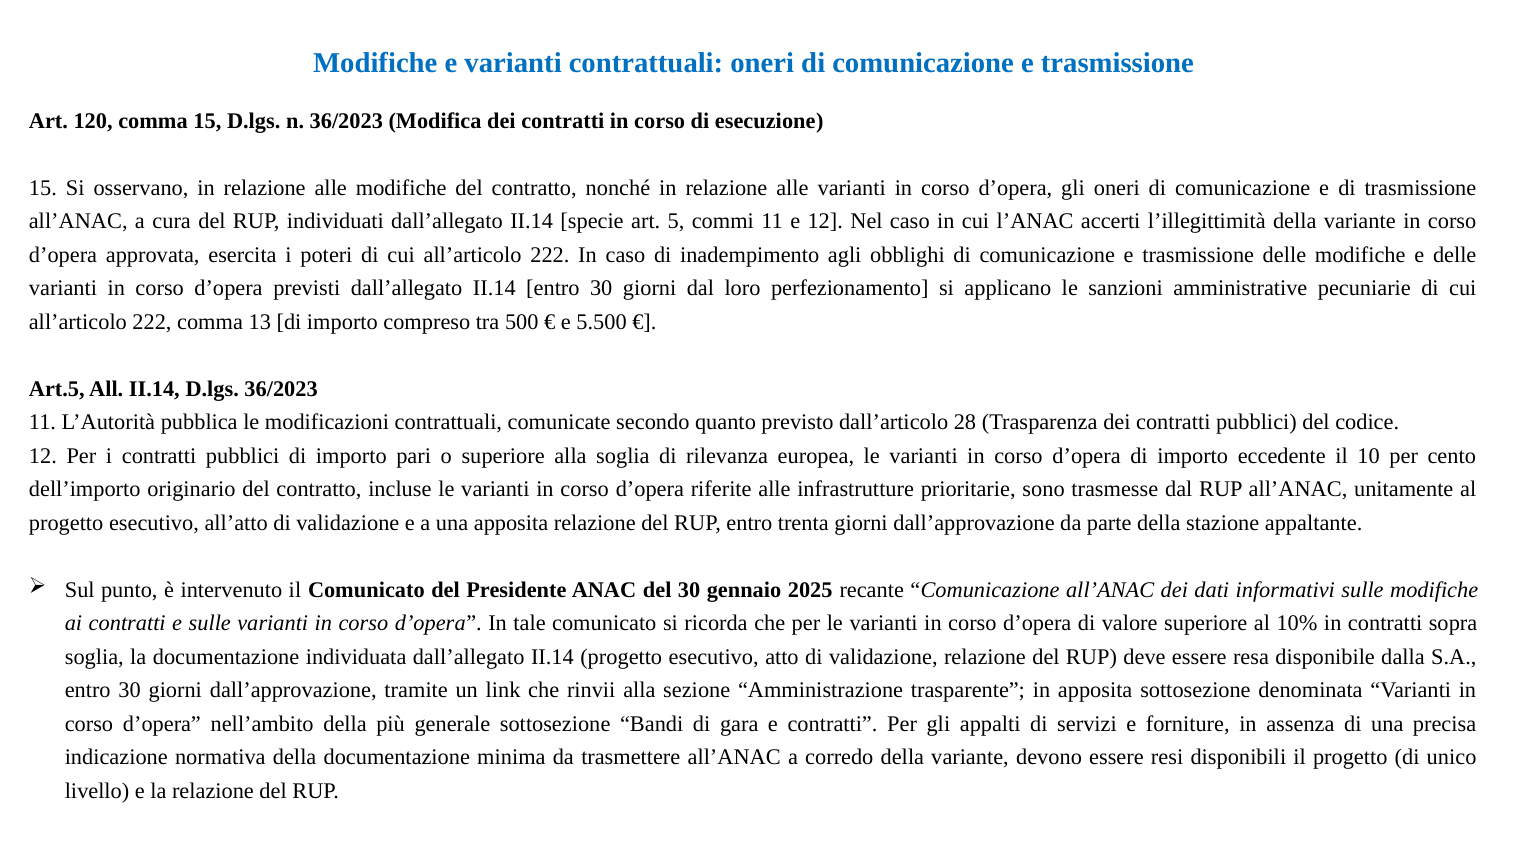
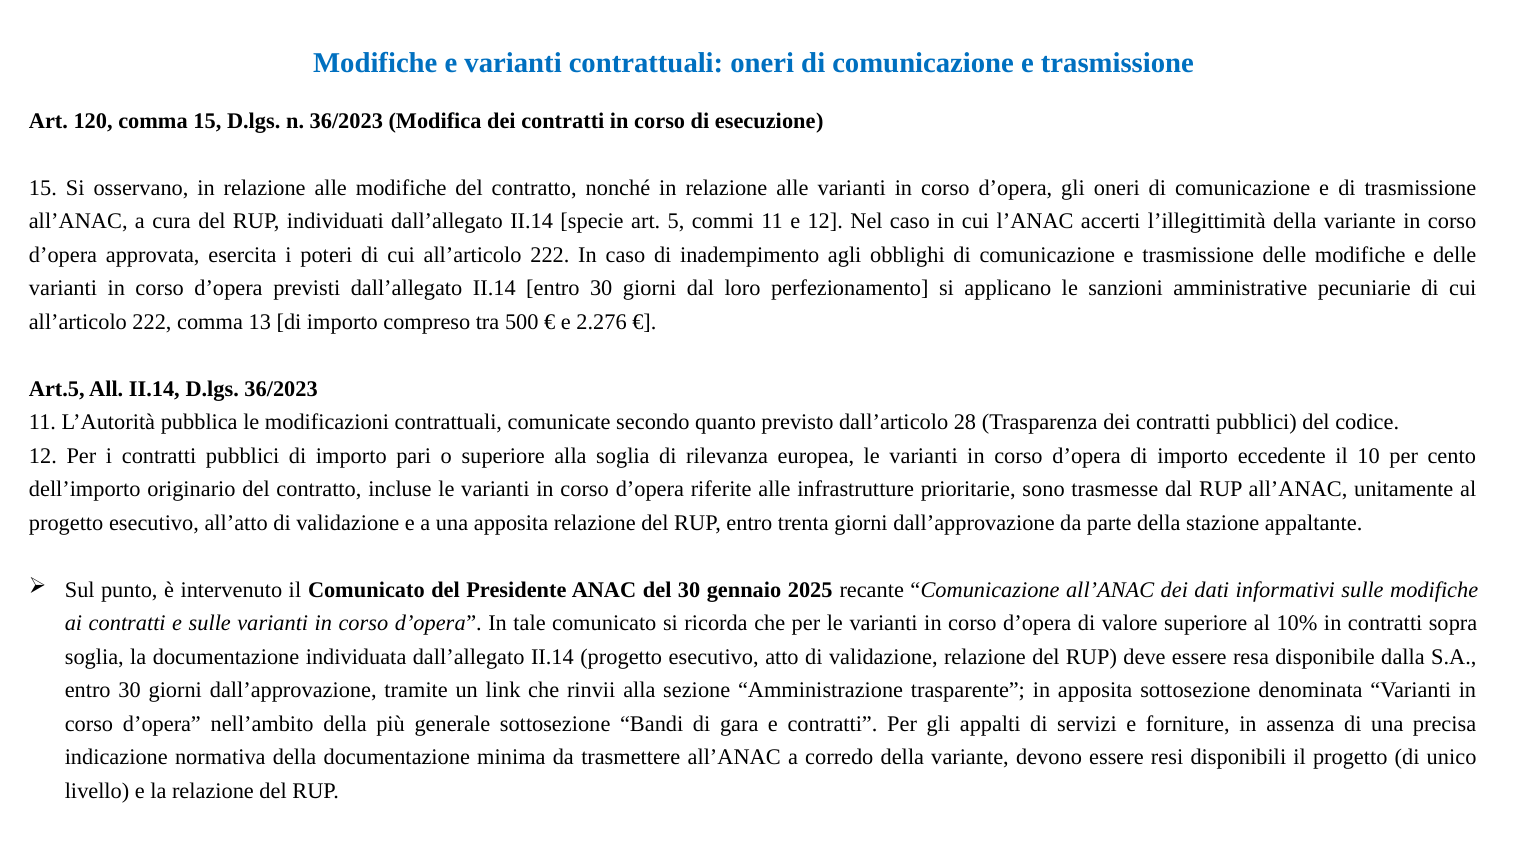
5.500: 5.500 -> 2.276
